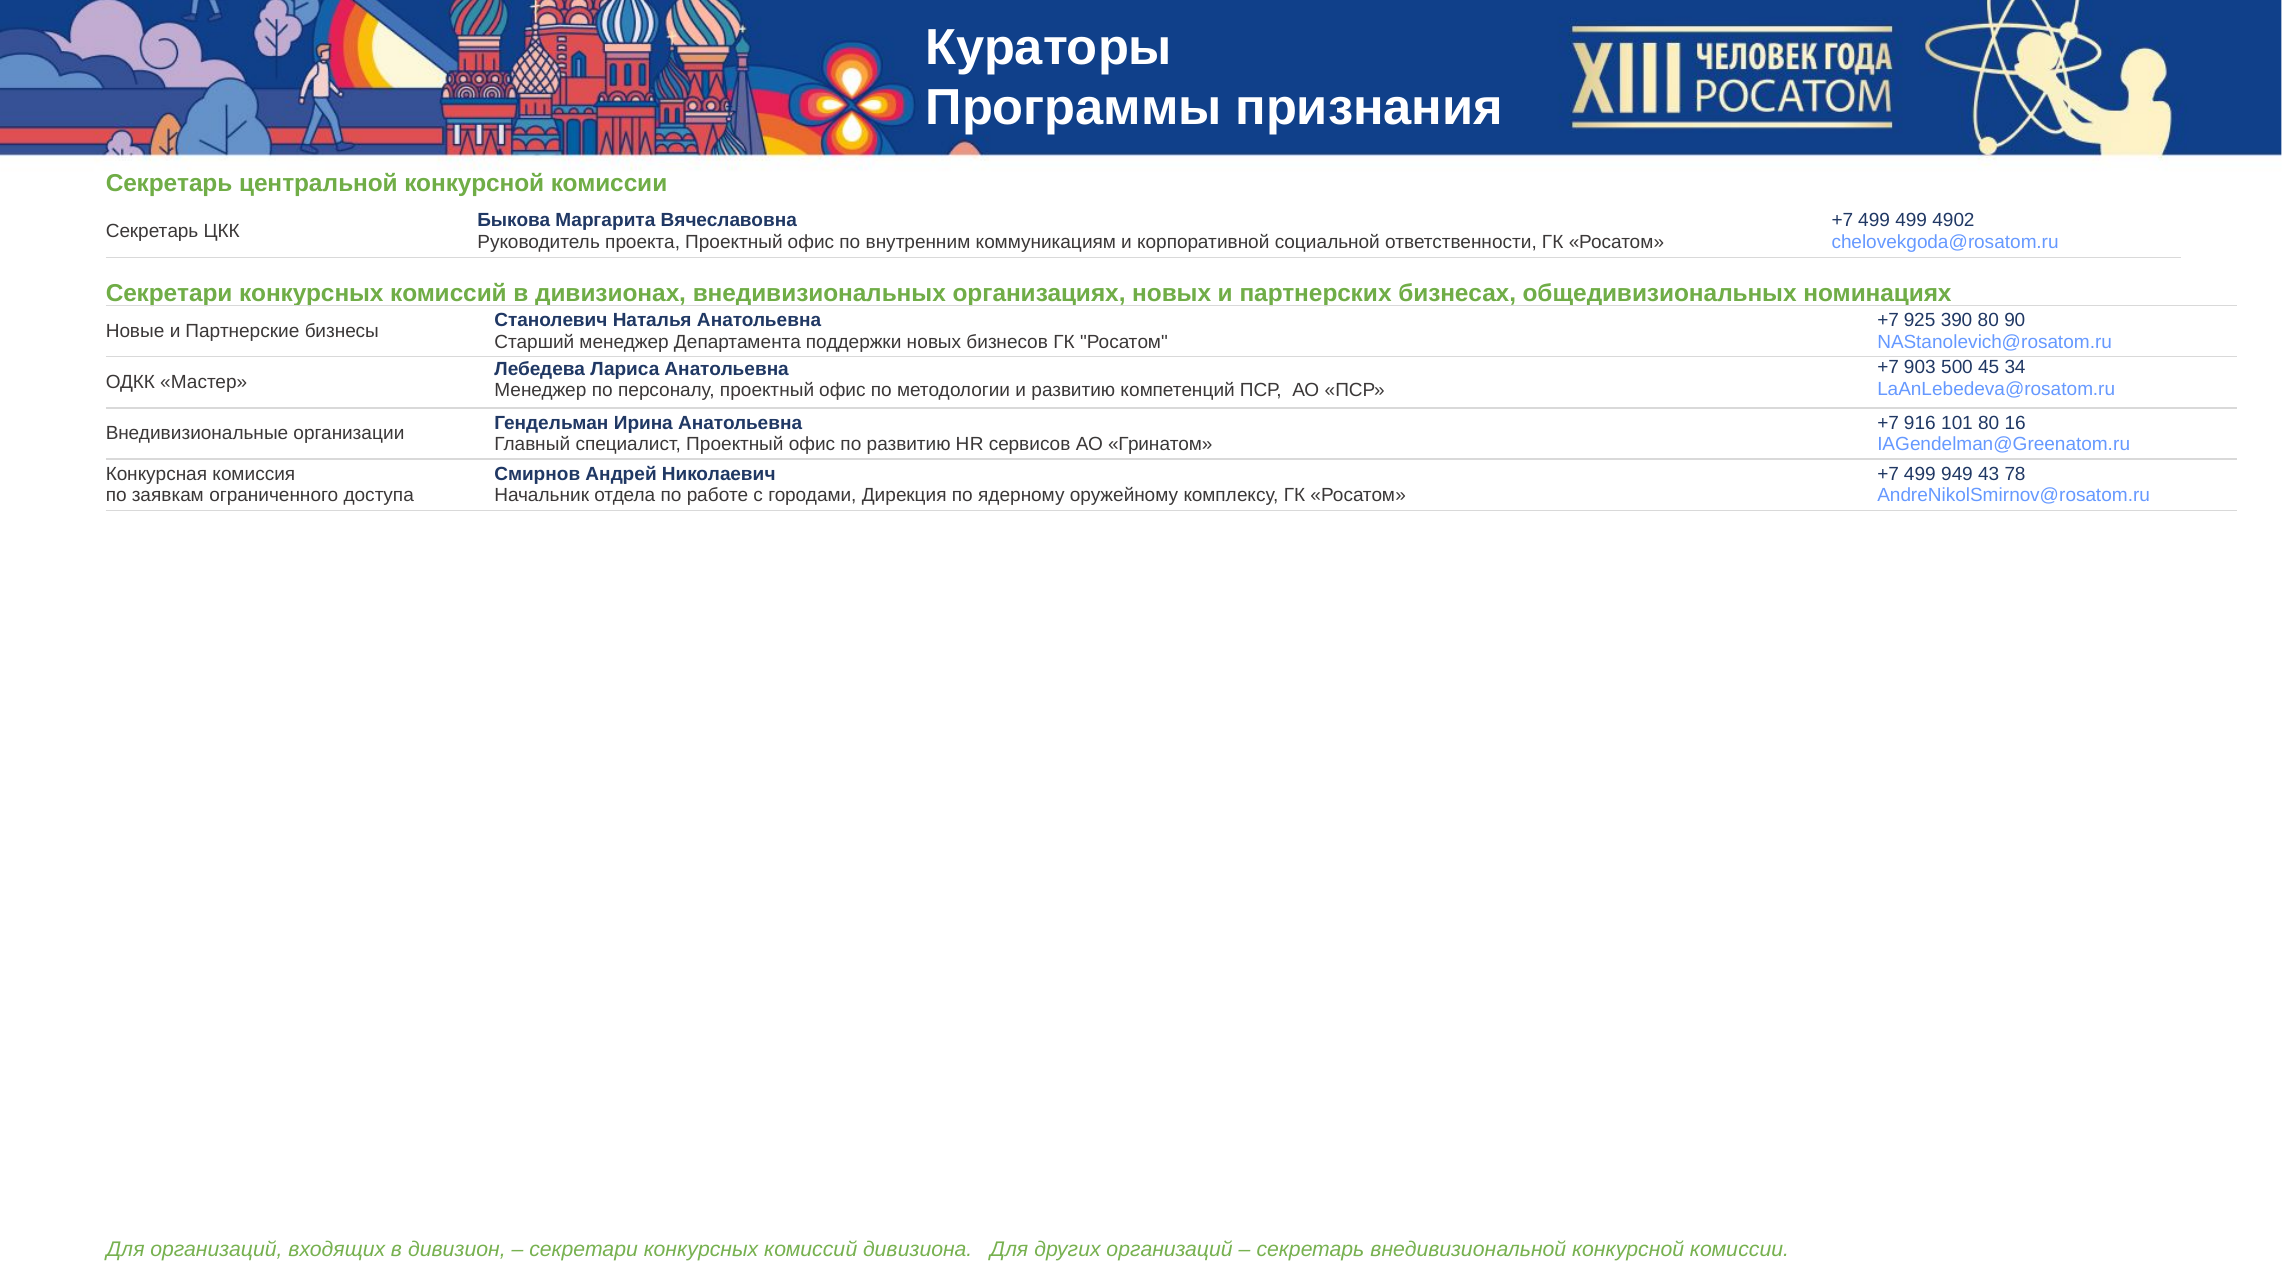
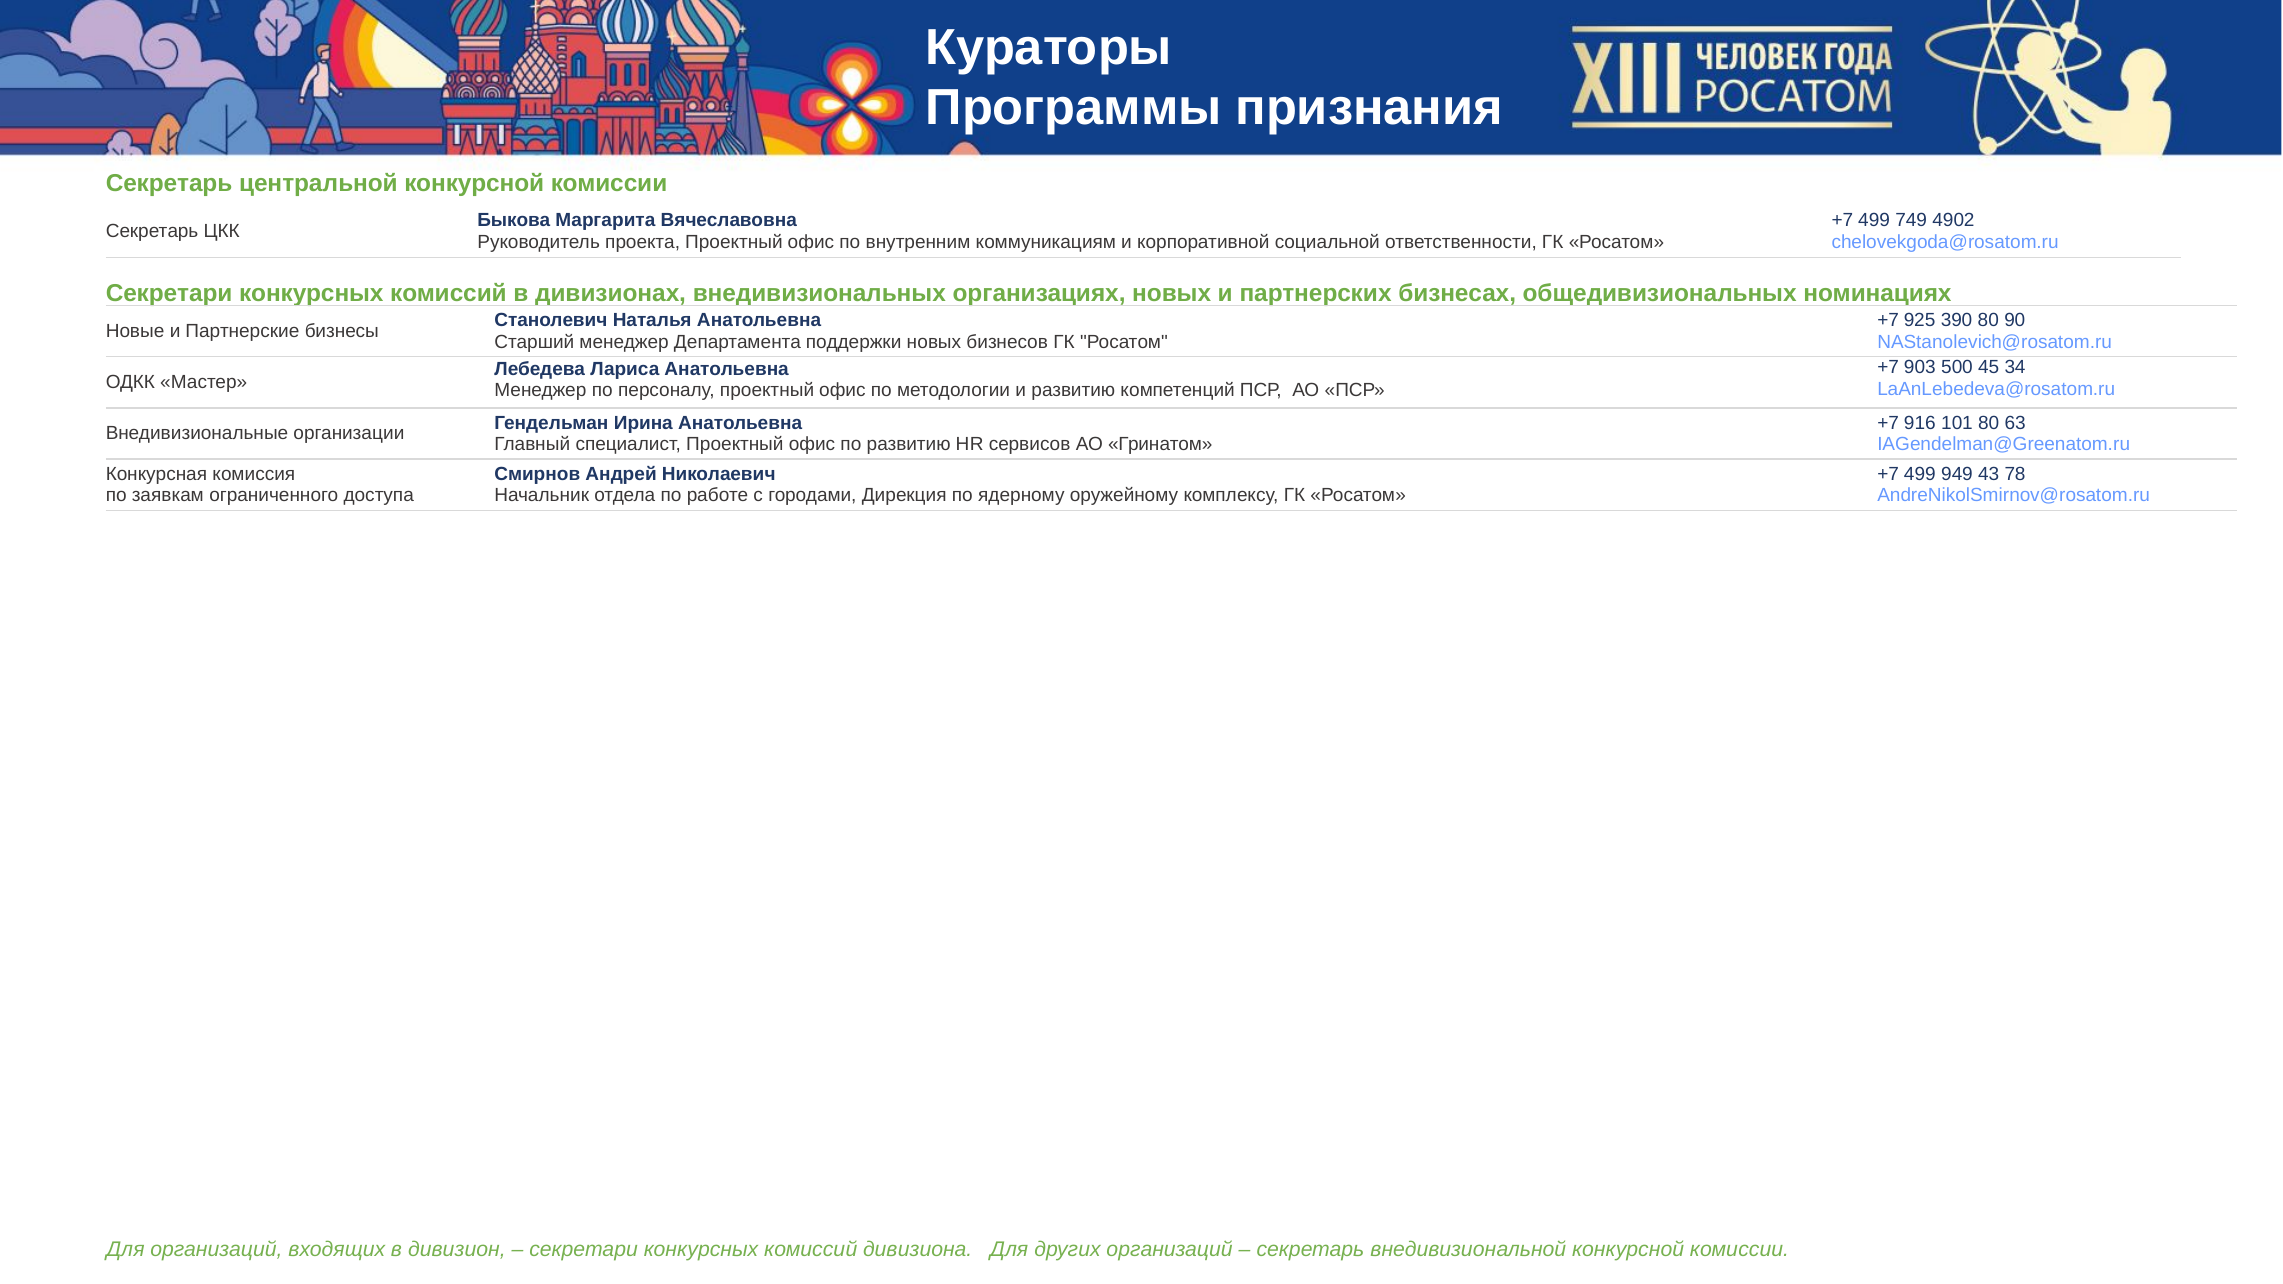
499 499: 499 -> 749
16: 16 -> 63
